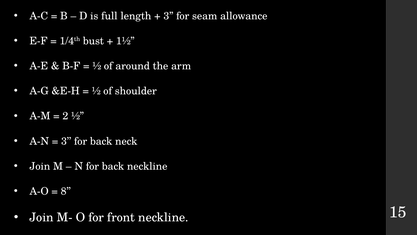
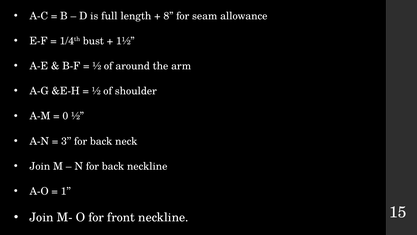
3 at (168, 16): 3 -> 8
2: 2 -> 0
8: 8 -> 1
